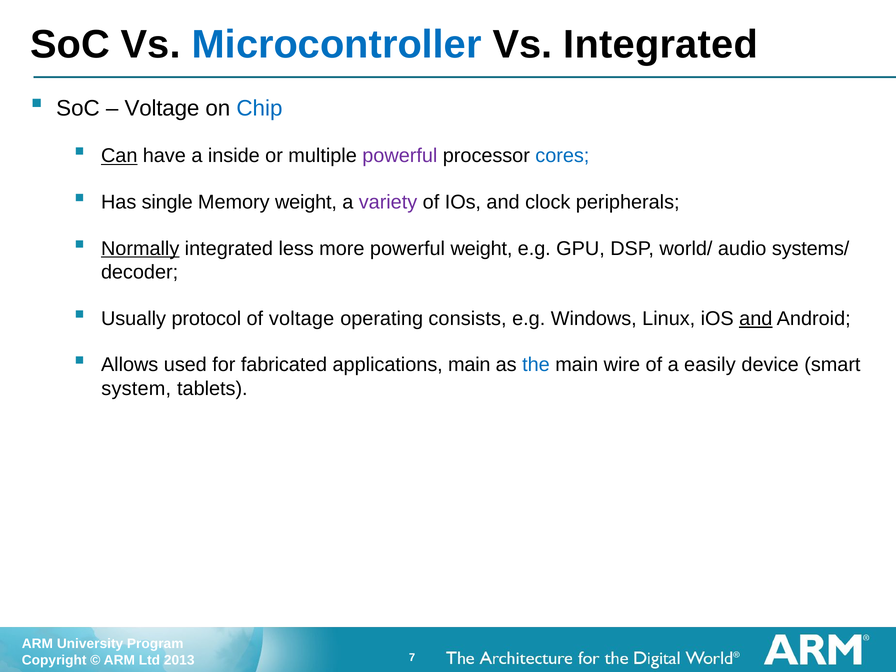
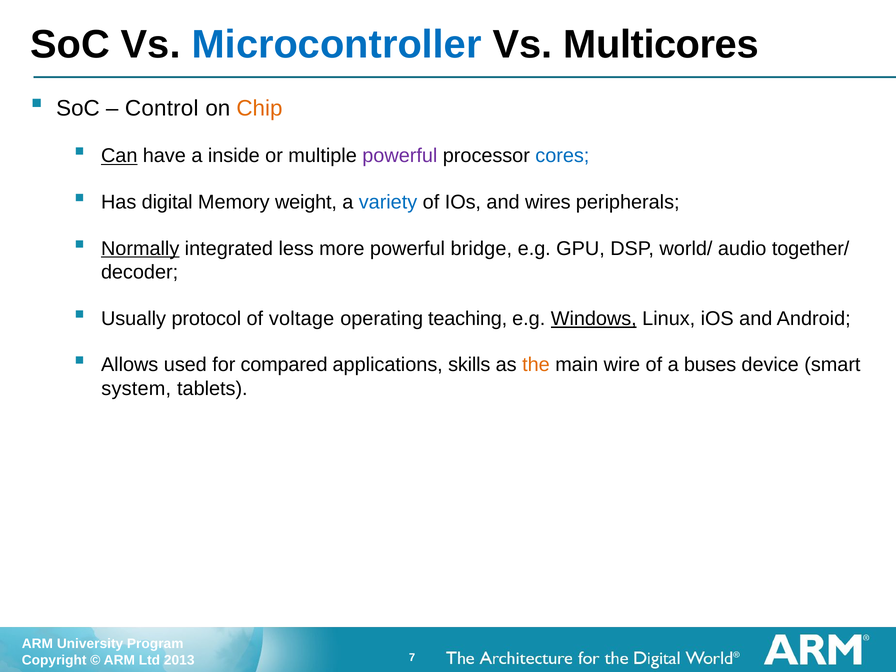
Vs Integrated: Integrated -> Multicores
Voltage at (162, 108): Voltage -> Control
Chip colour: blue -> orange
single: single -> digital
variety colour: purple -> blue
clock: clock -> wires
powerful weight: weight -> bridge
systems/: systems/ -> together/
consists: consists -> teaching
Windows underline: none -> present
and at (756, 319) underline: present -> none
fabricated: fabricated -> compared
applications main: main -> skills
the colour: blue -> orange
easily: easily -> buses
